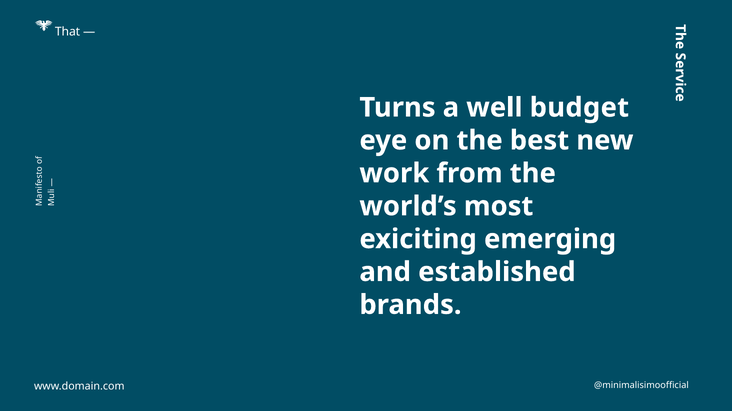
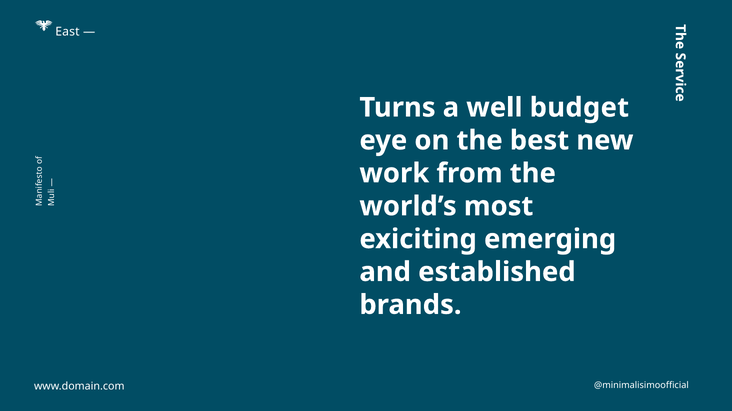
That: That -> East
